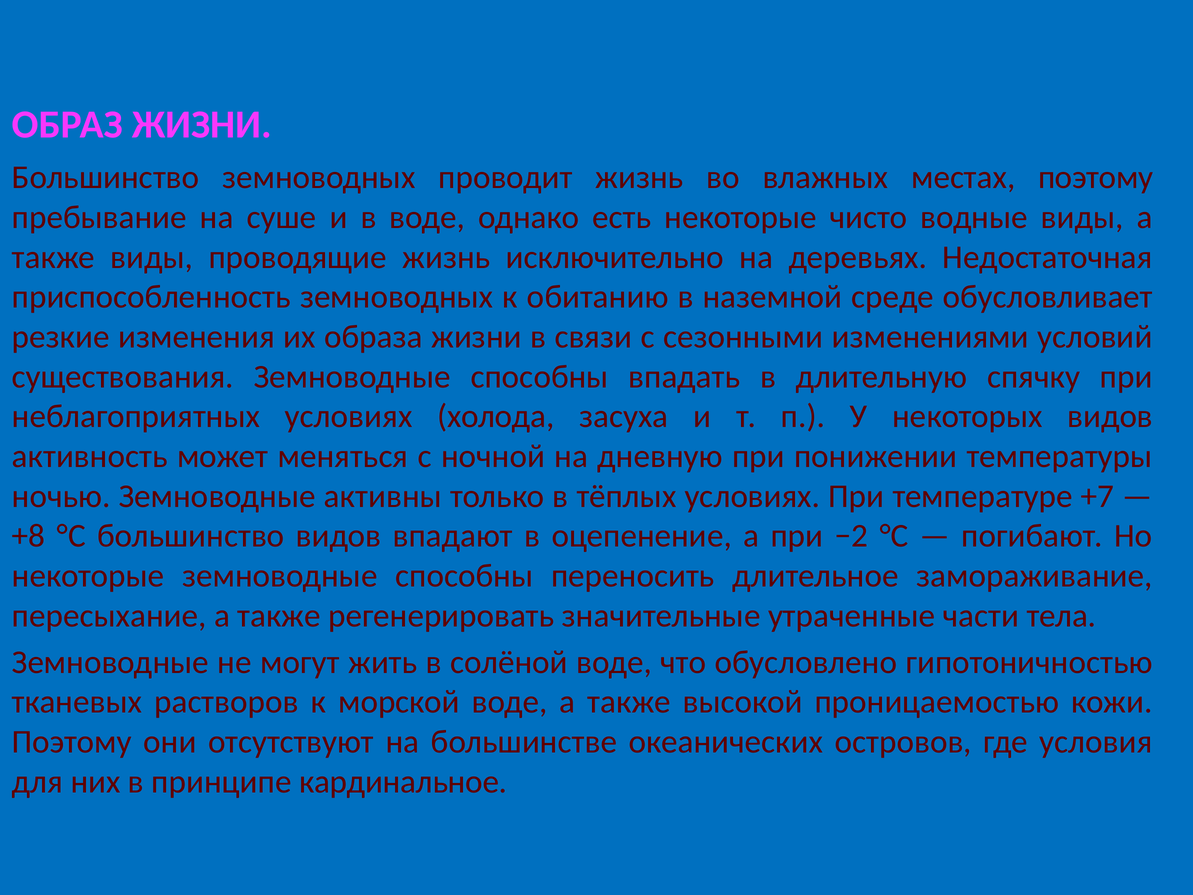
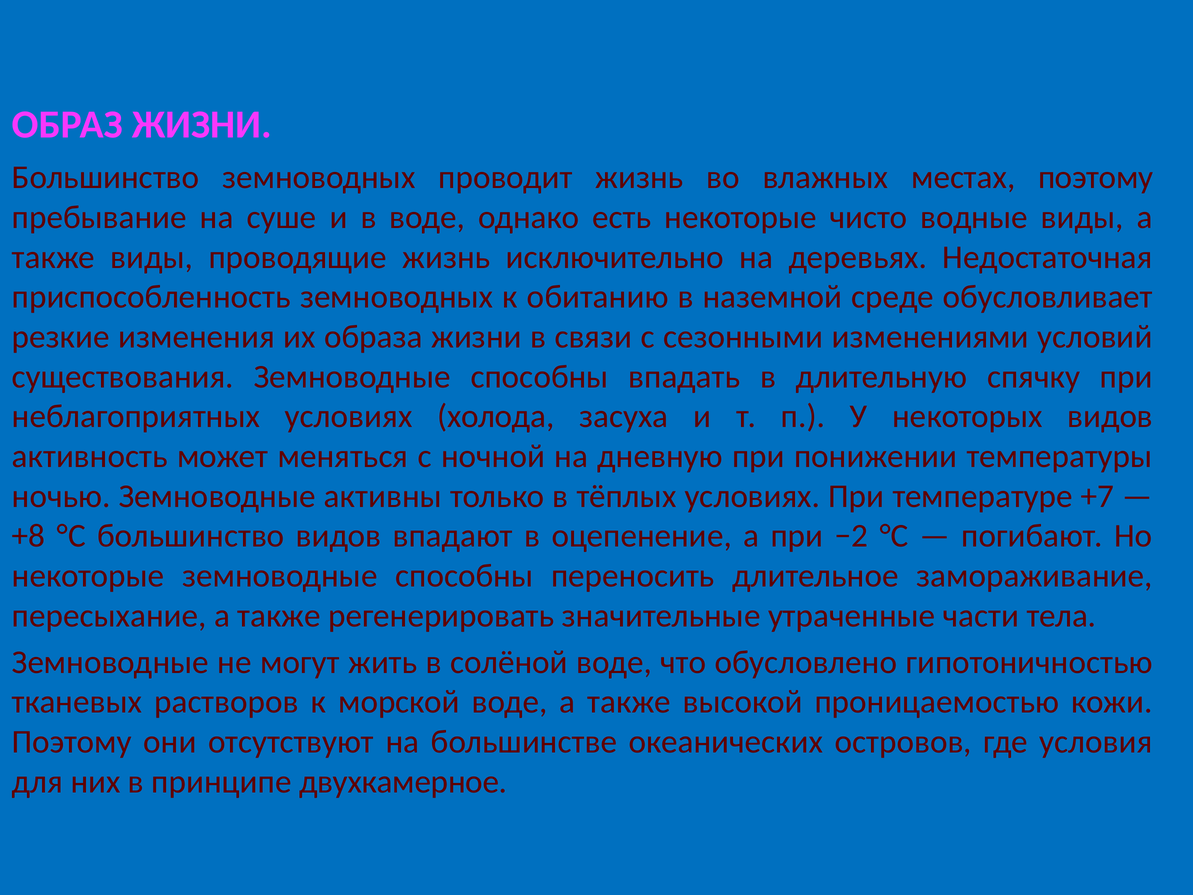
кардинальное: кардинальное -> двухкамерное
